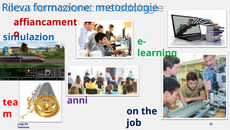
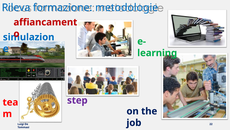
anni: anni -> step
